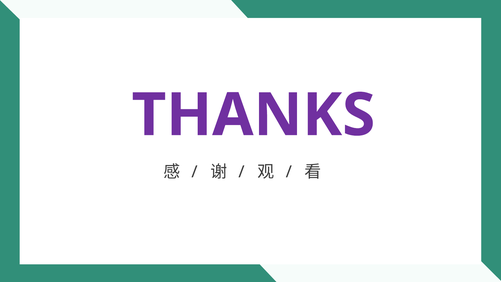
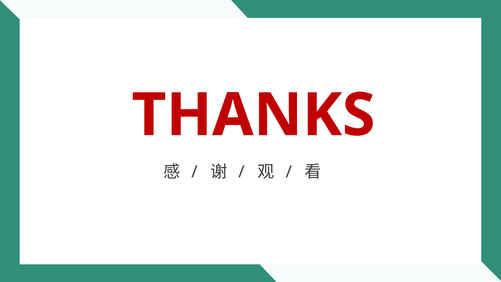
THANKS colour: purple -> red
